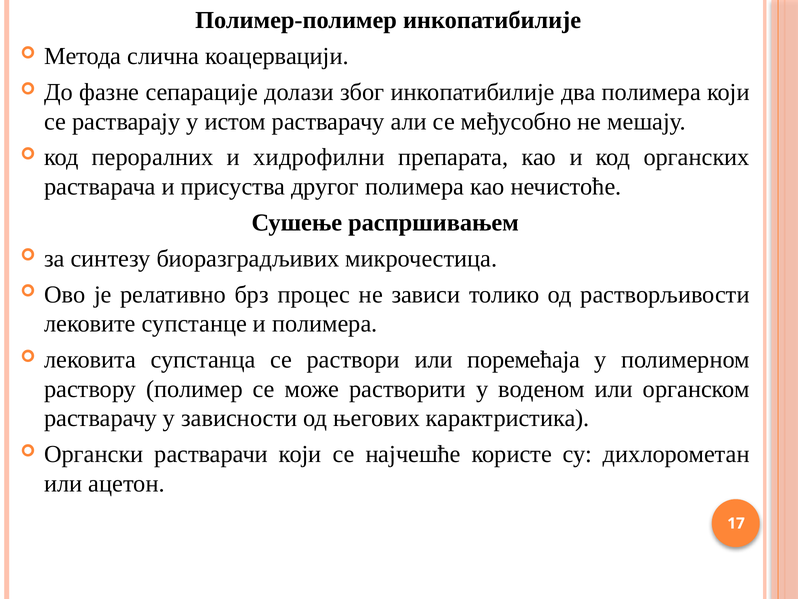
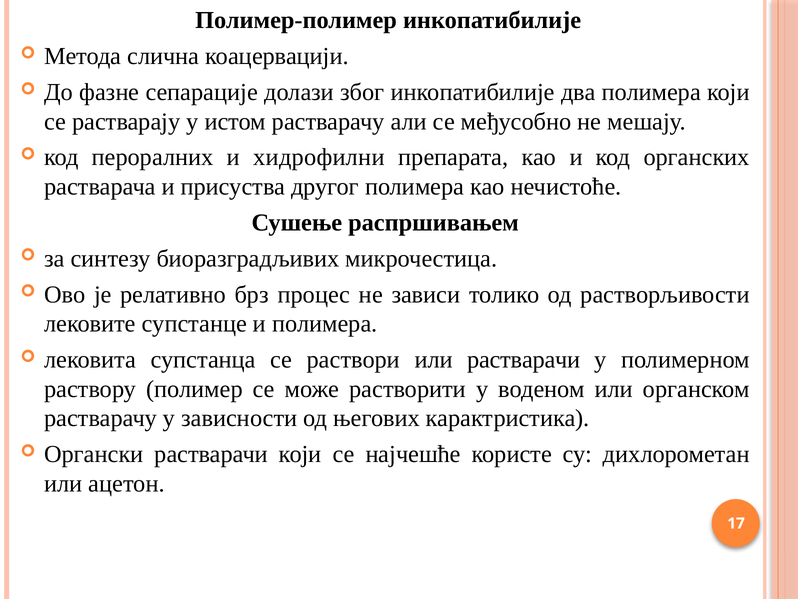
или поремећаја: поремећаја -> растварачи
